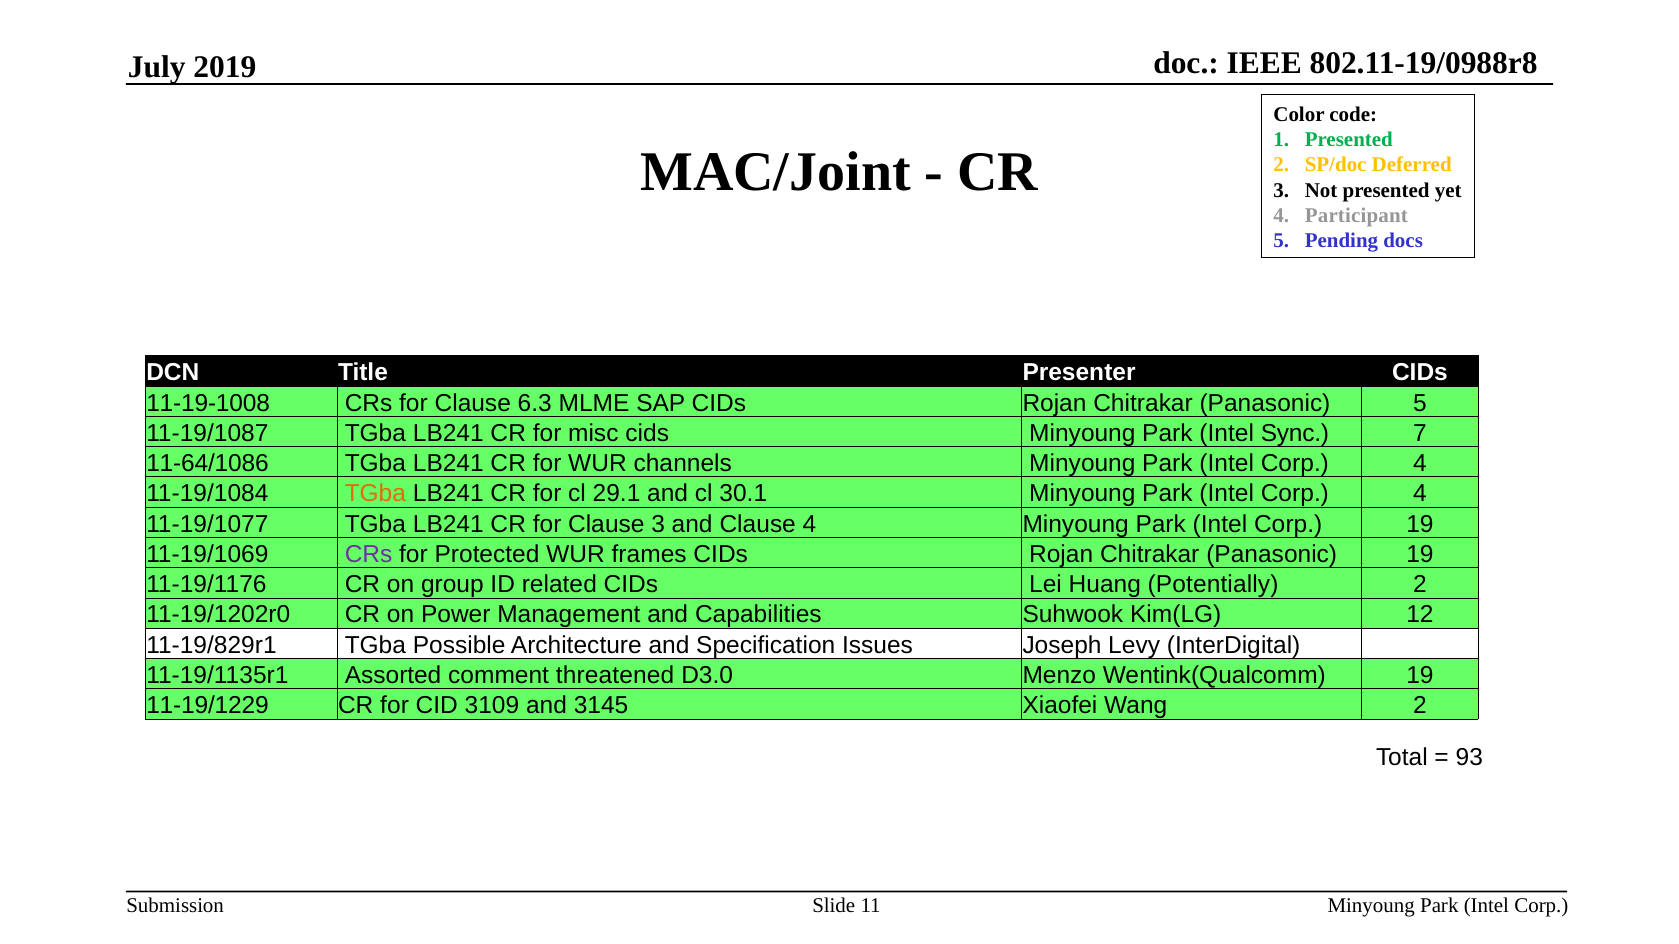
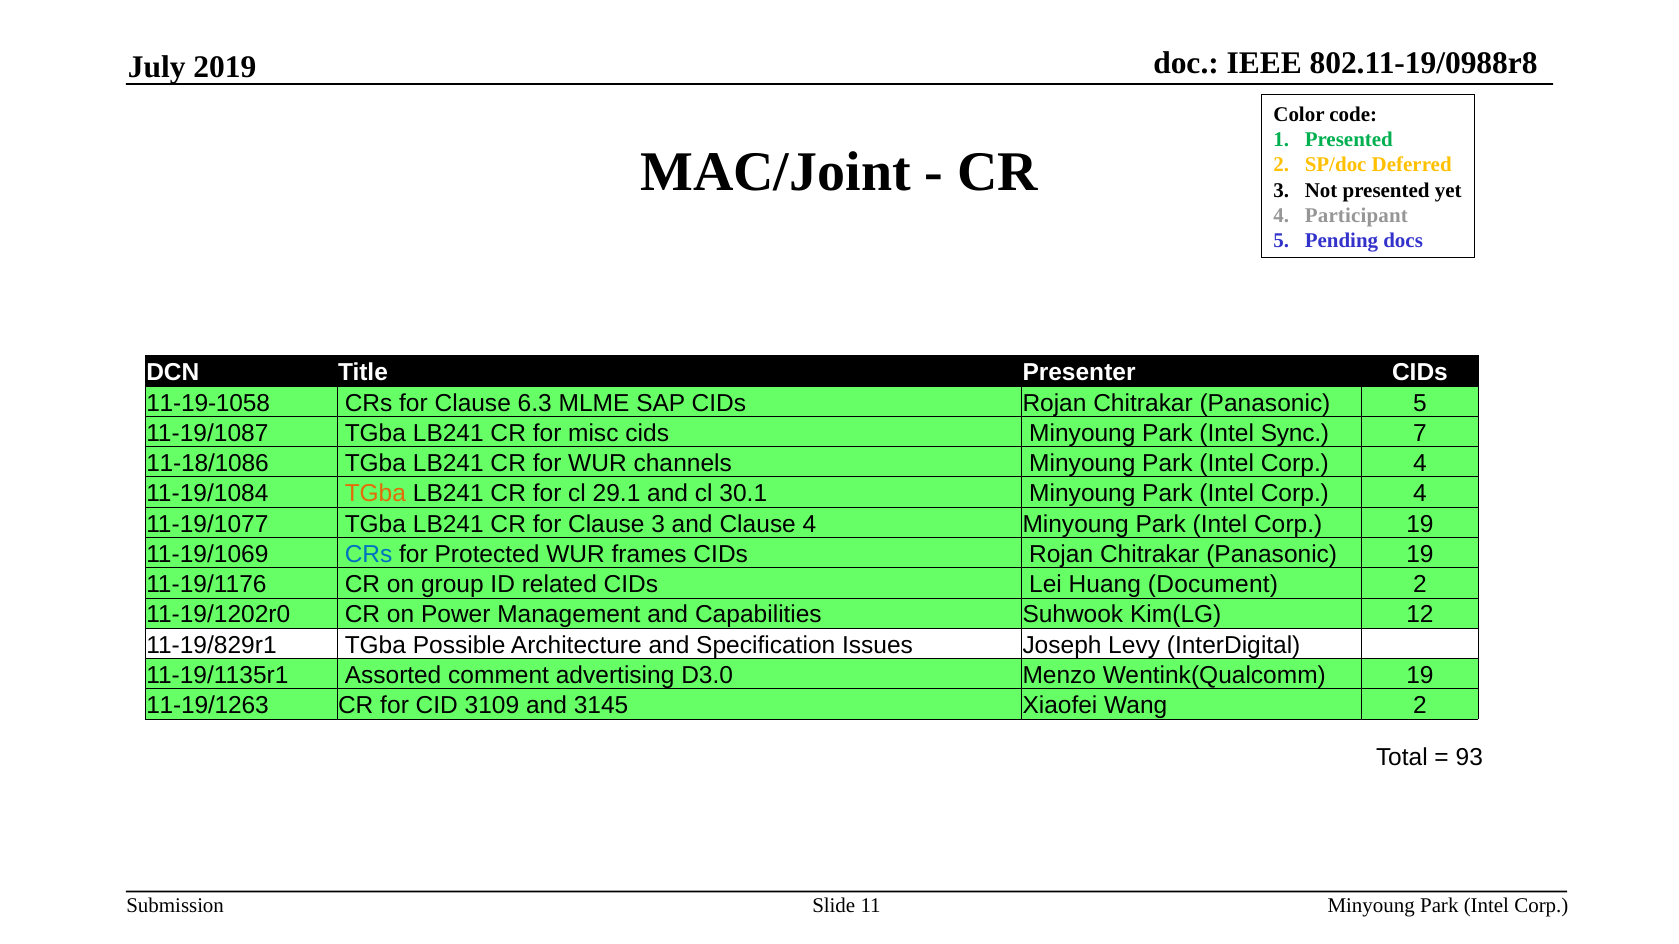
11-19-1008: 11-19-1008 -> 11-19-1058
11-64/1086: 11-64/1086 -> 11-18/1086
CRs at (369, 555) colour: purple -> blue
Potentially: Potentially -> Document
threatened: threatened -> advertising
11-19/1229: 11-19/1229 -> 11-19/1263
